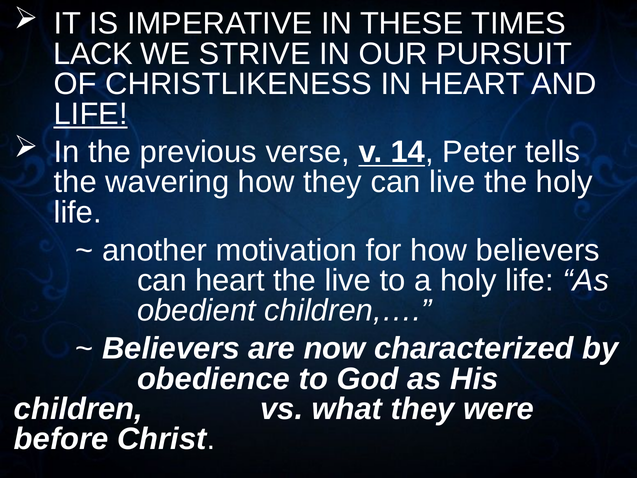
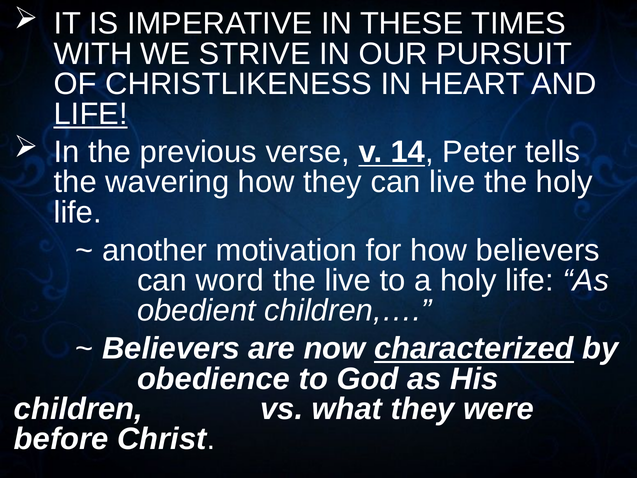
LACK: LACK -> WITH
can heart: heart -> word
characterized underline: none -> present
